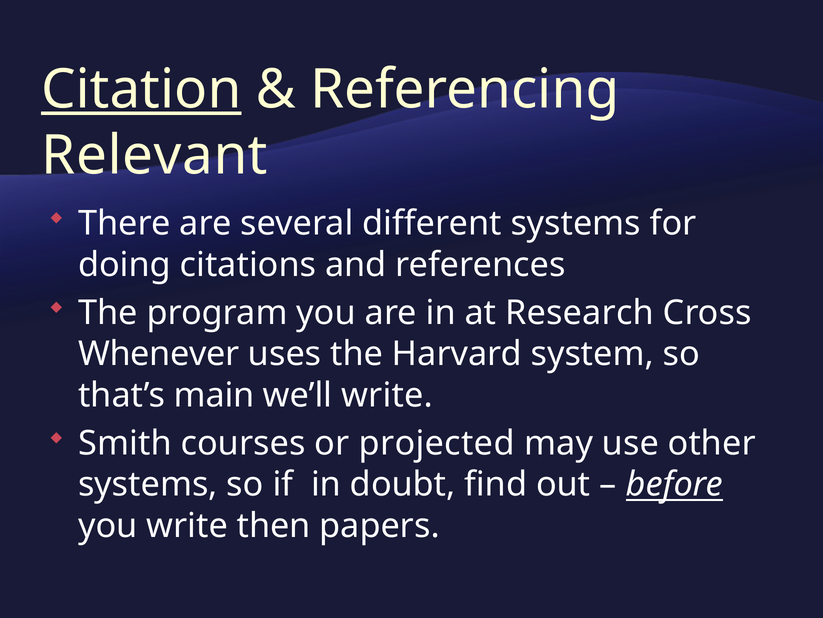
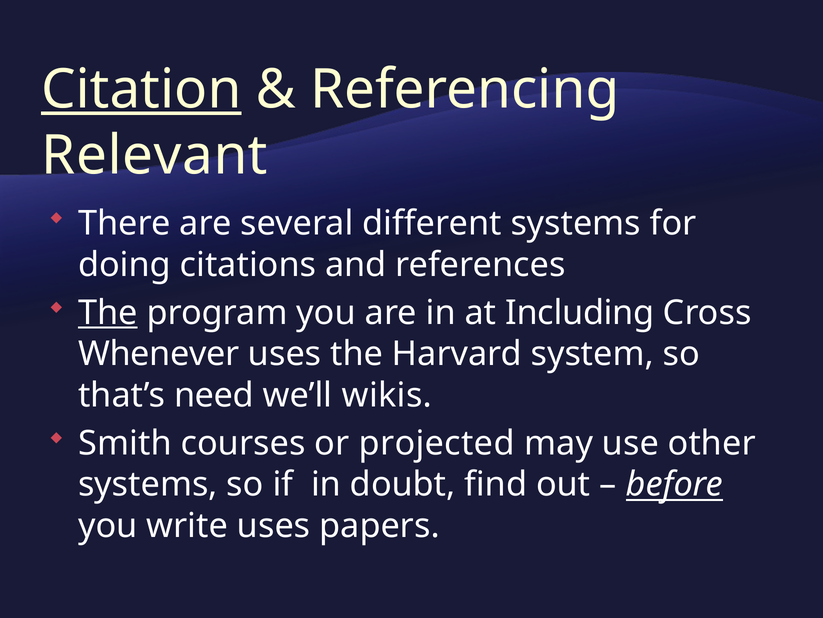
The at (108, 312) underline: none -> present
Research: Research -> Including
main: main -> need
we’ll write: write -> wikis
write then: then -> uses
